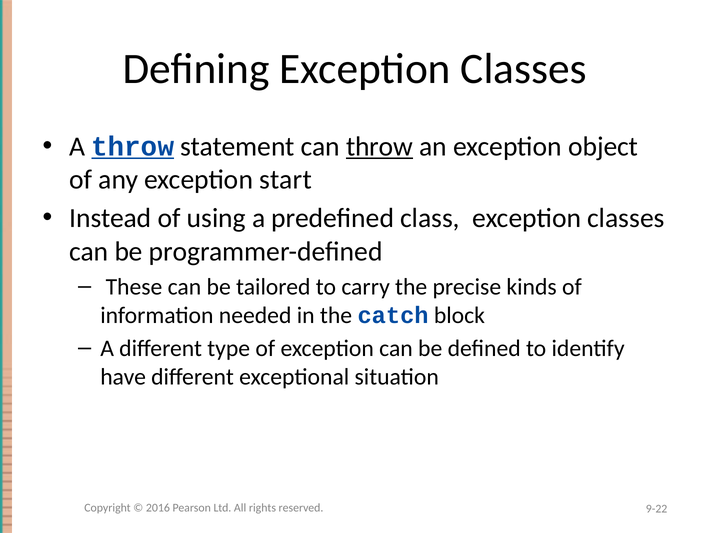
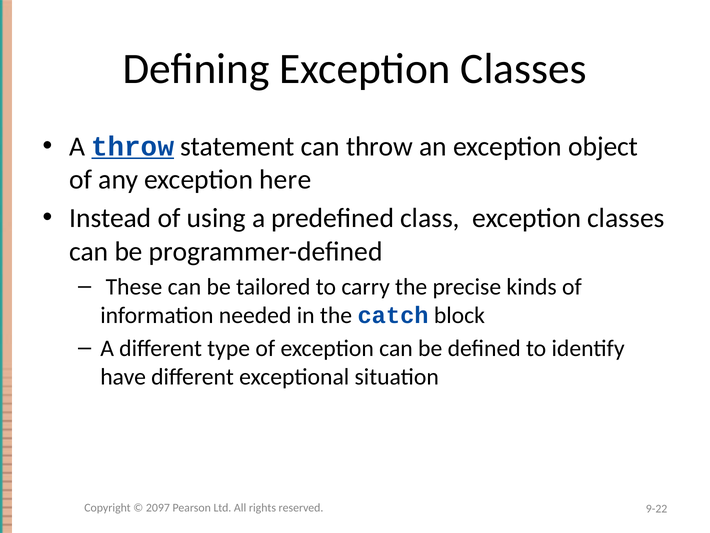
throw at (380, 146) underline: present -> none
start: start -> here
2016: 2016 -> 2097
